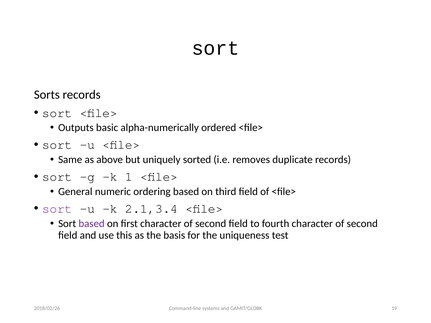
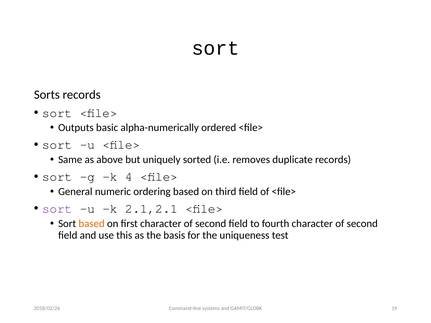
1: 1 -> 4
2.1,3.4: 2.1,3.4 -> 2.1,2.1
based at (92, 224) colour: purple -> orange
